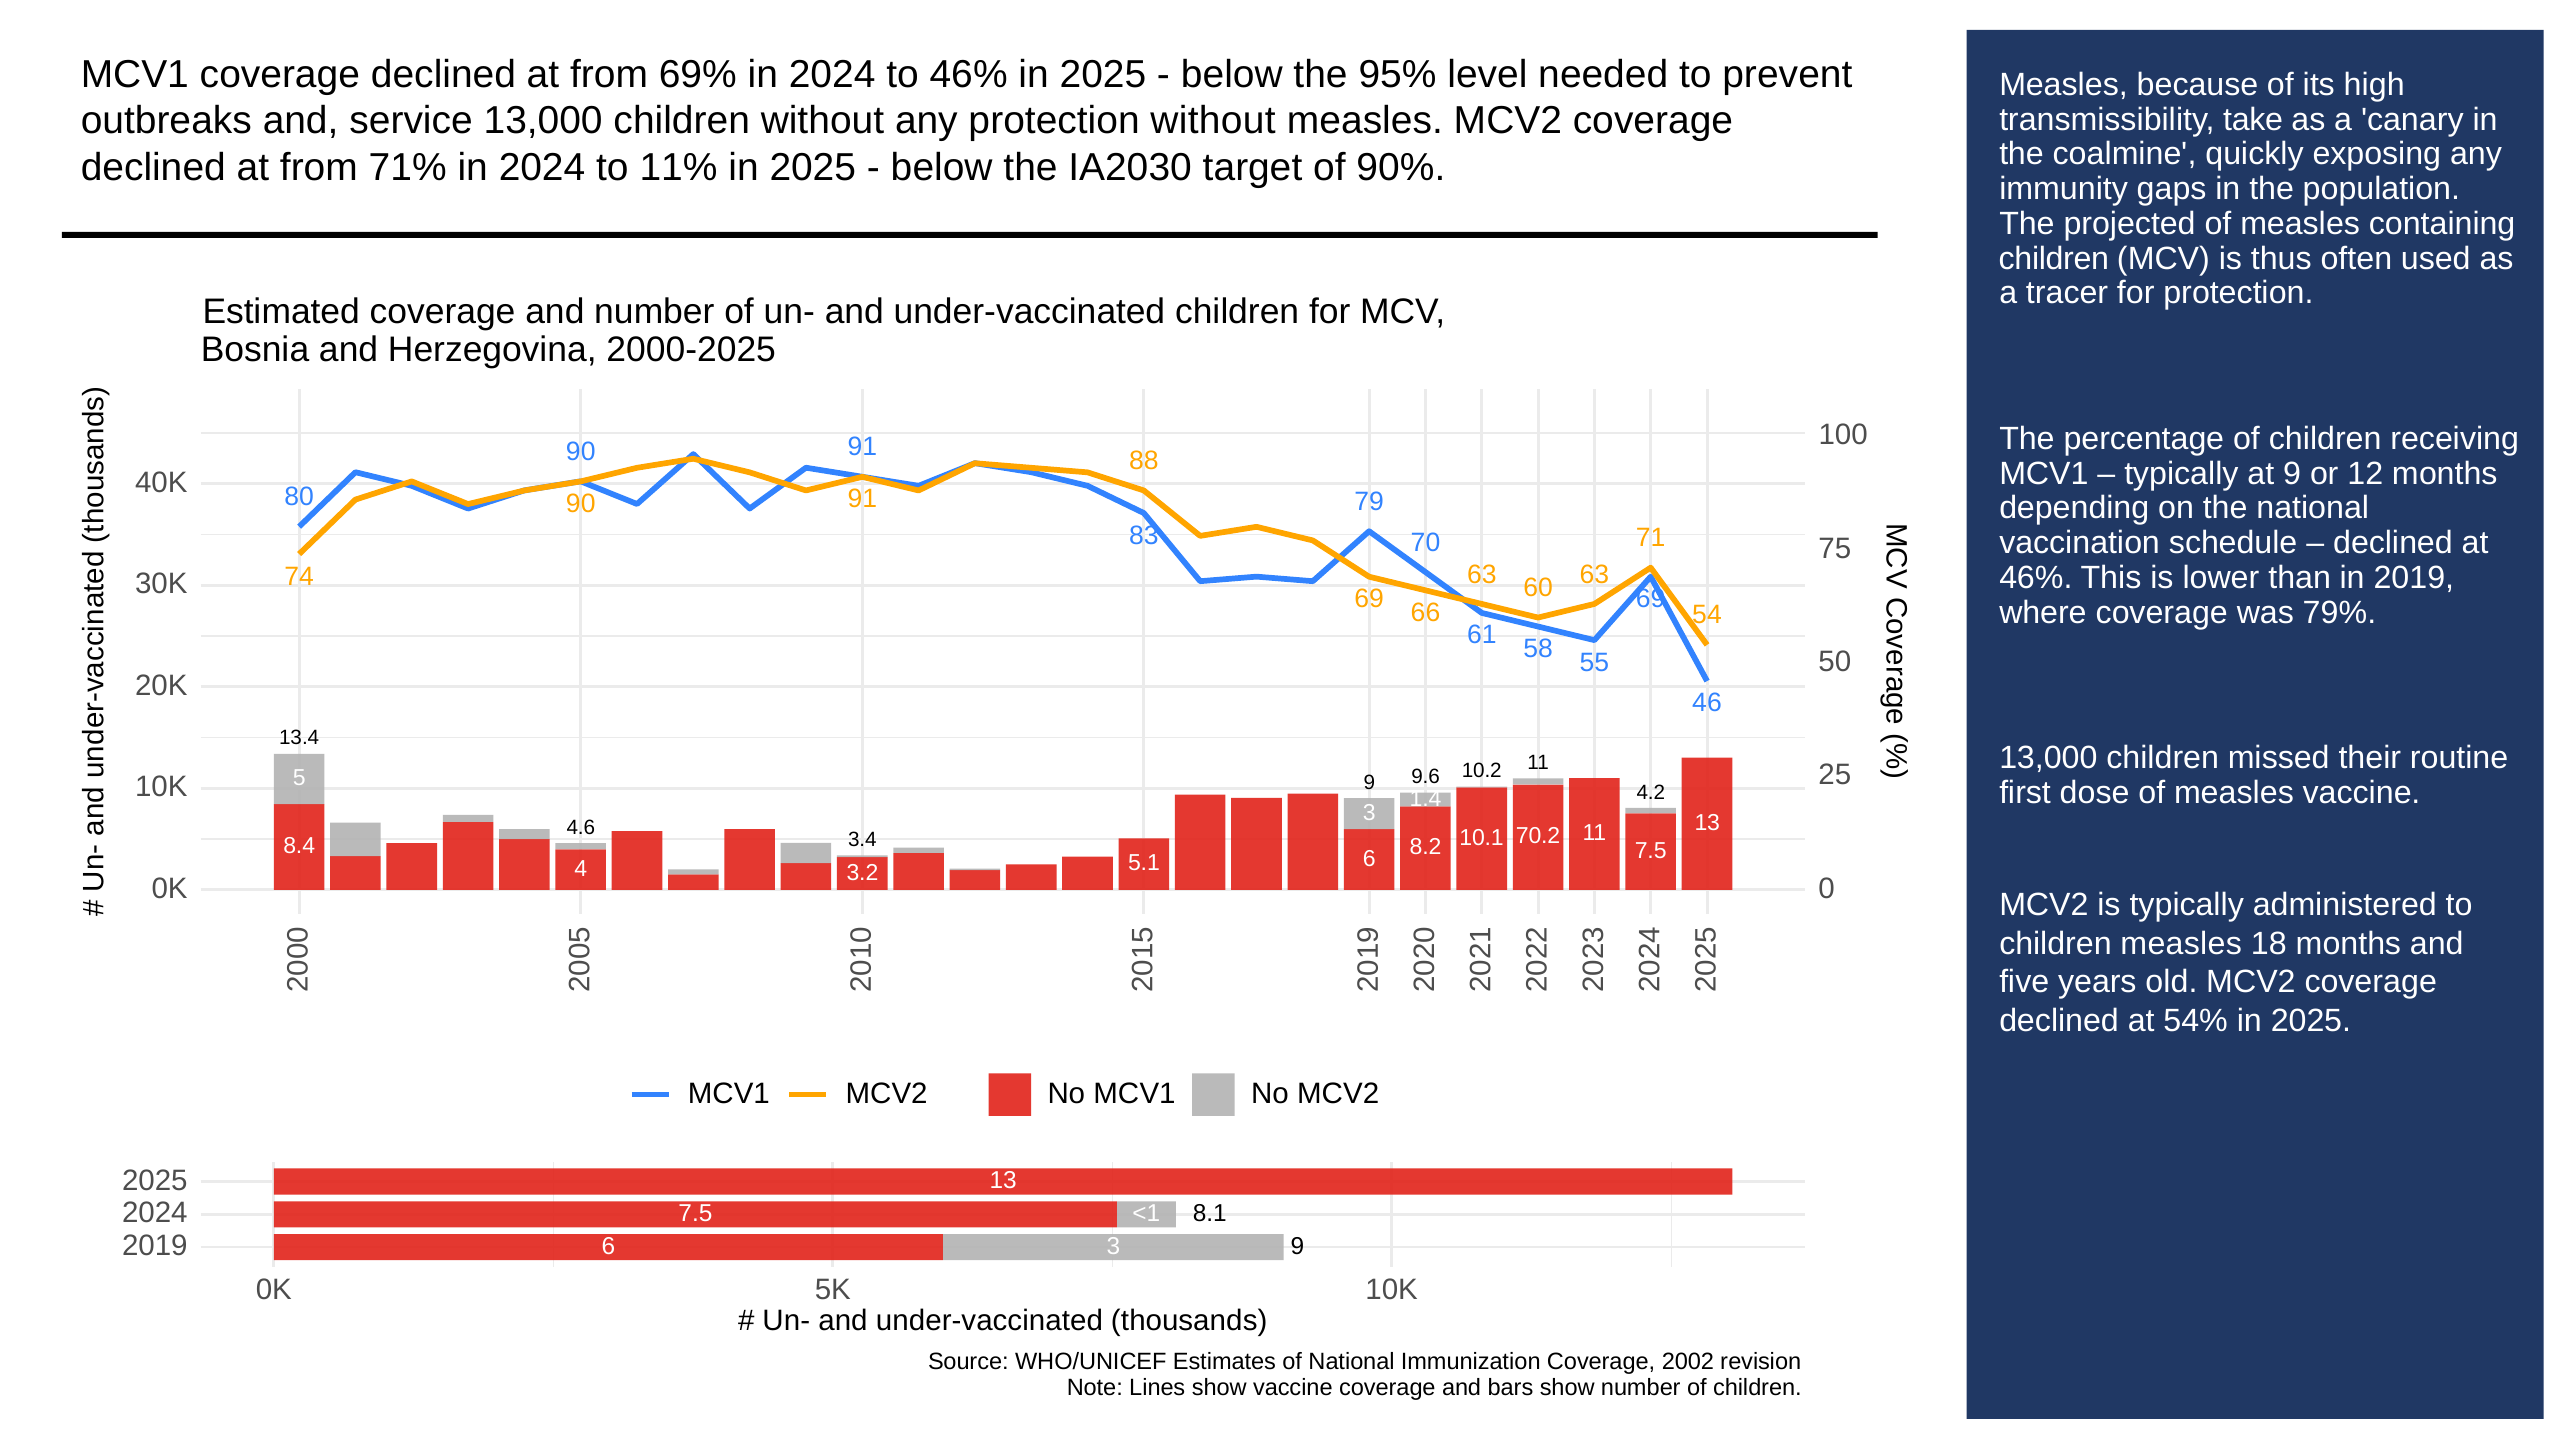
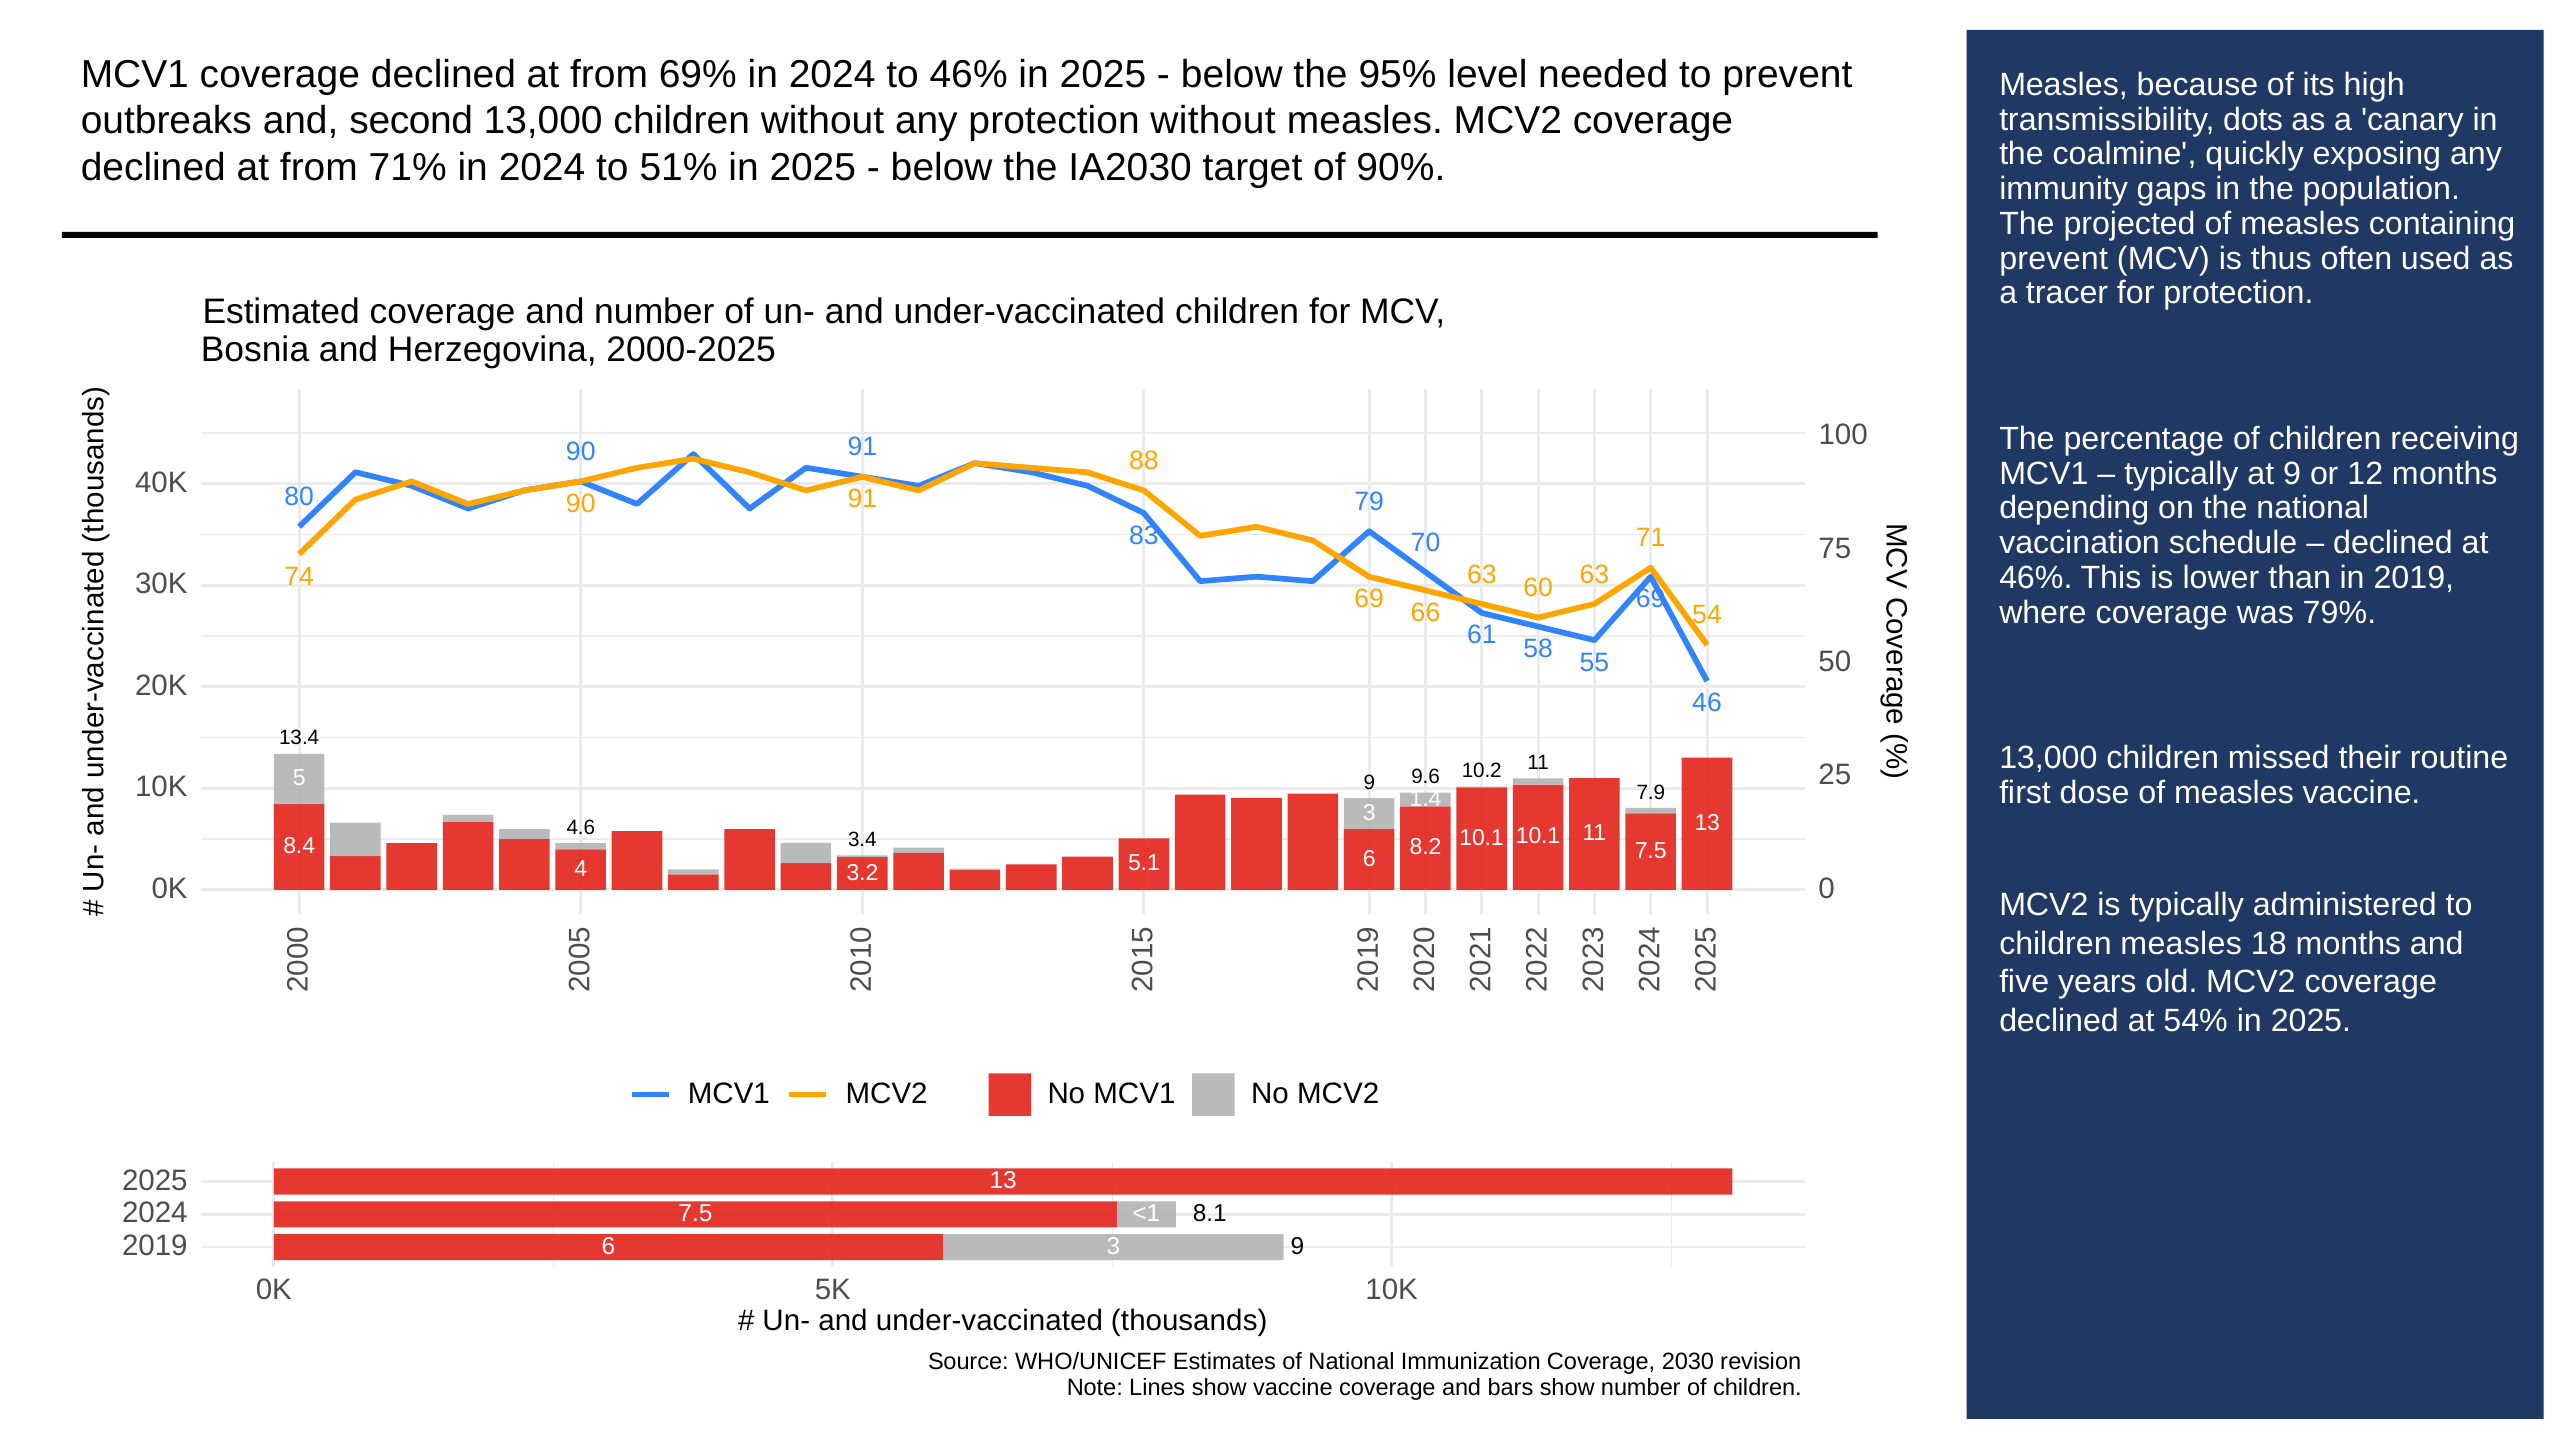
service: service -> second
take: take -> dots
11%: 11% -> 51%
children at (2054, 258): children -> prevent
4.2: 4.2 -> 7.9
10.1 70.2: 70.2 -> 10.1
2002: 2002 -> 2030
